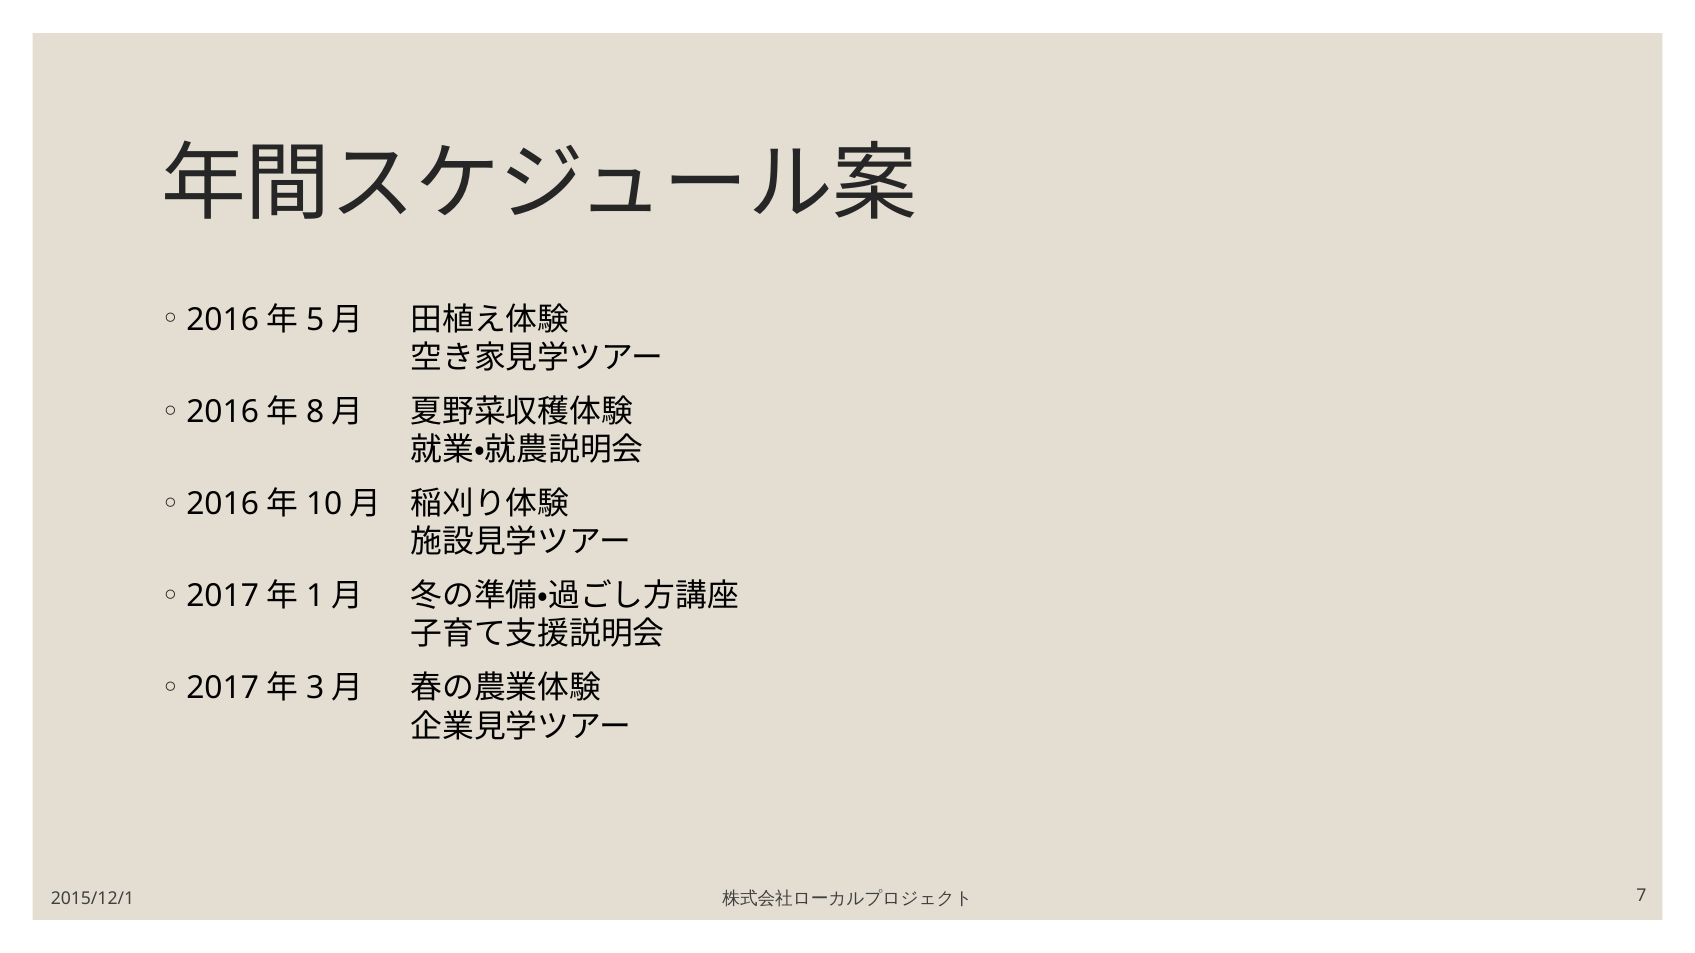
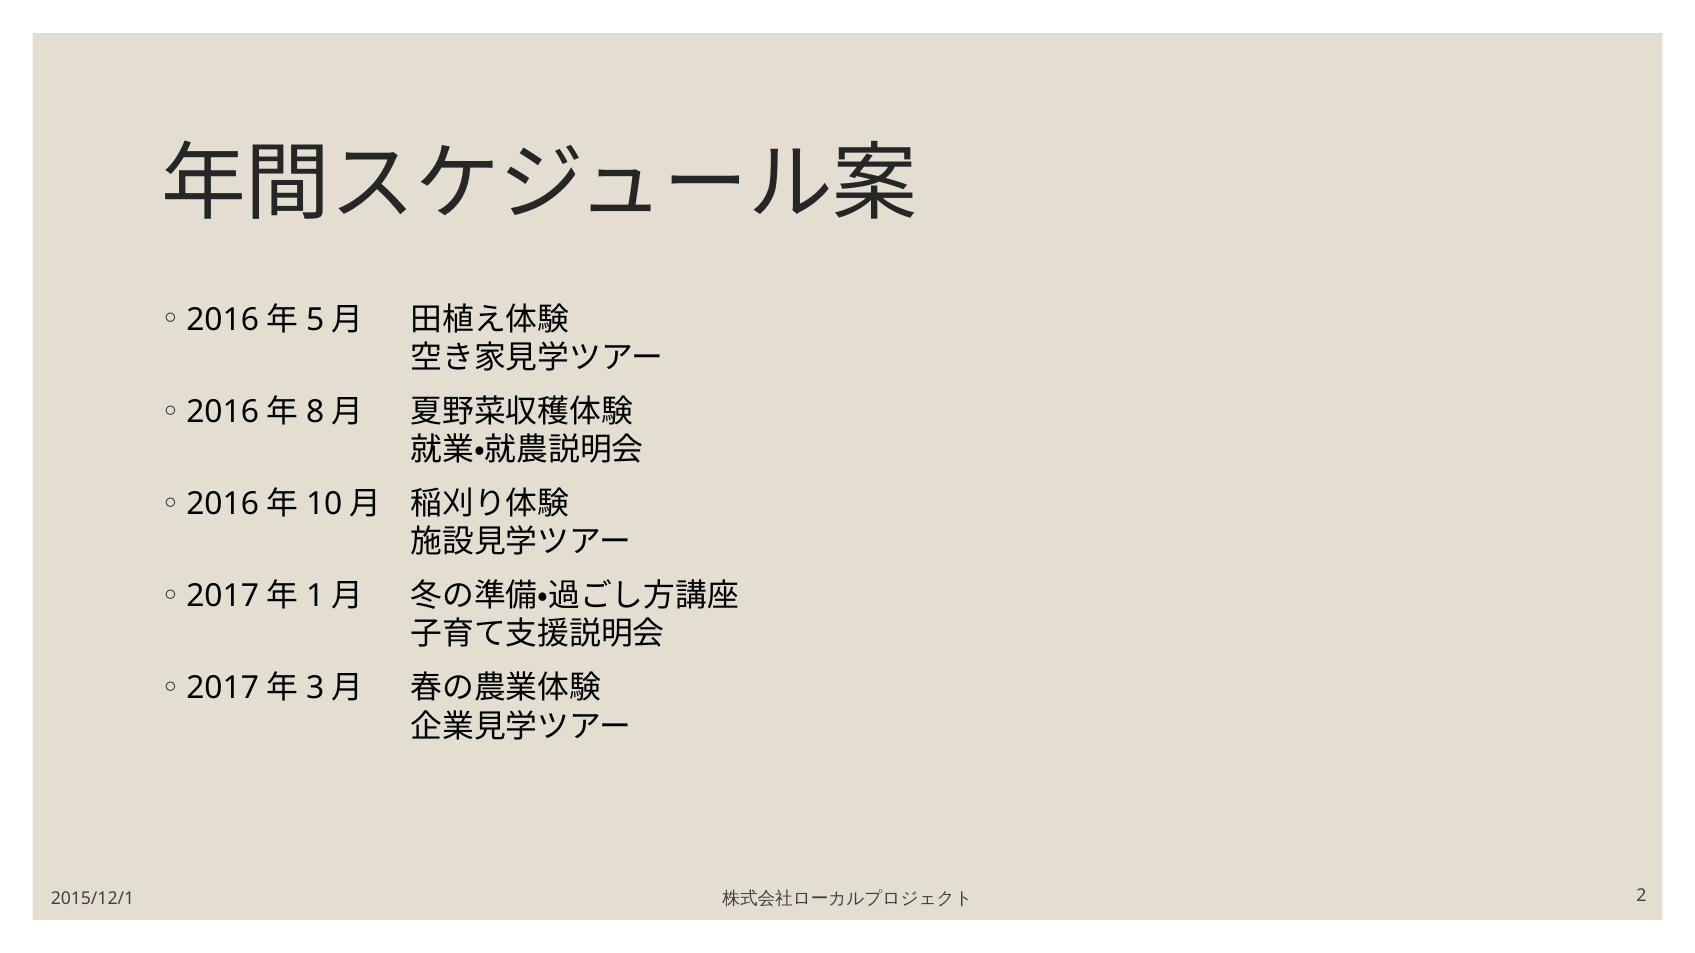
7: 7 -> 2
